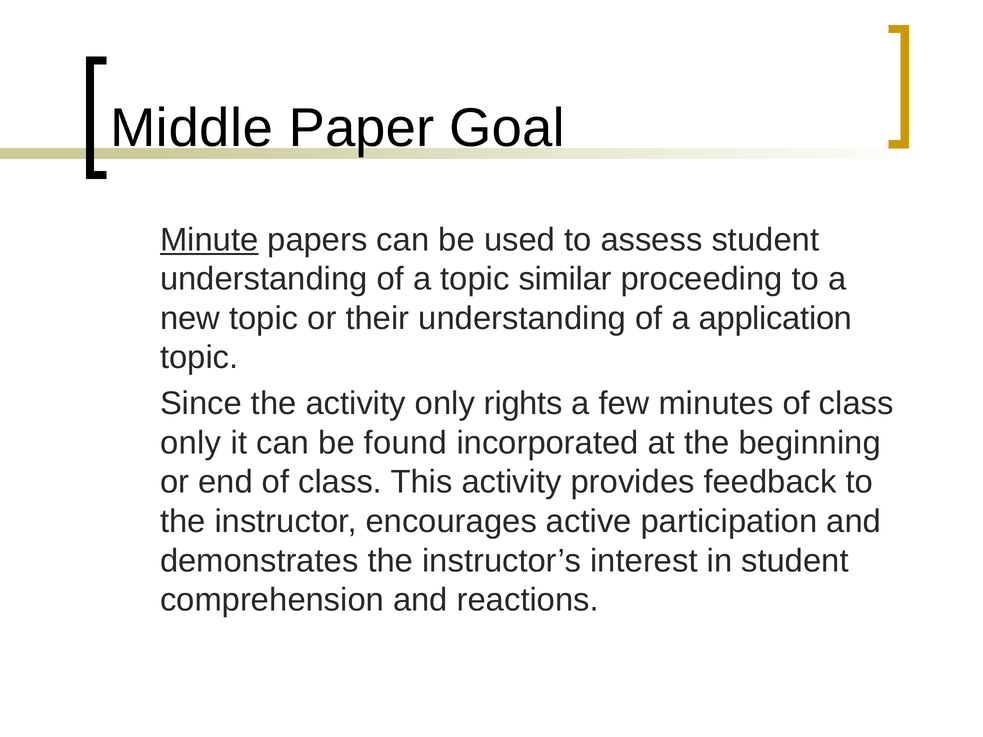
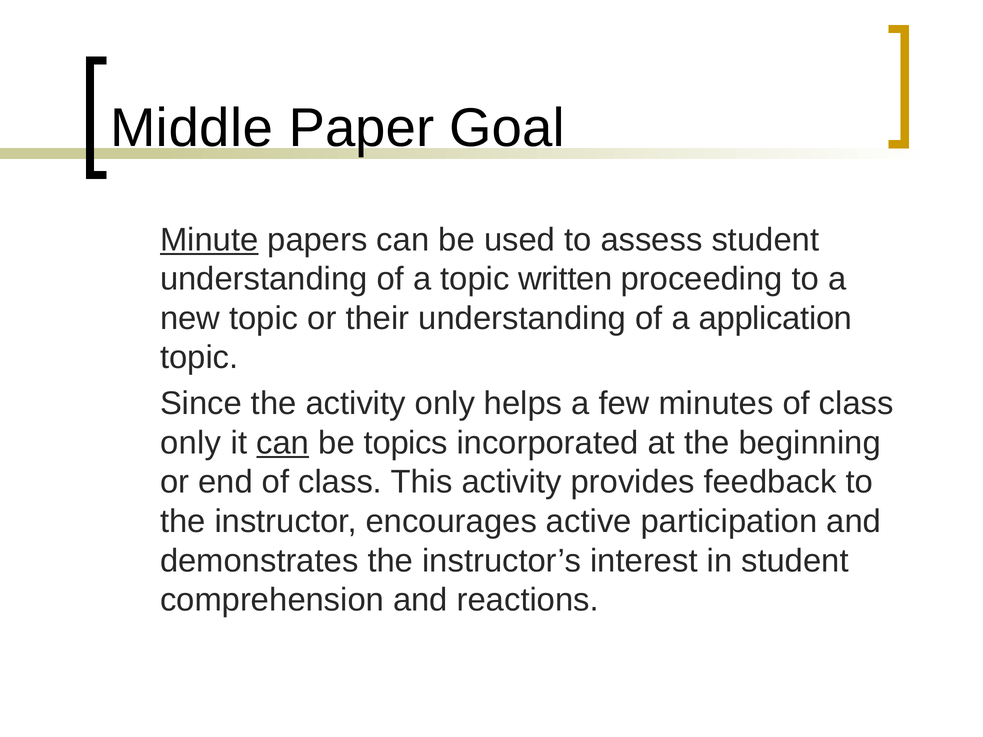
similar: similar -> written
rights: rights -> helps
can at (283, 443) underline: none -> present
found: found -> topics
